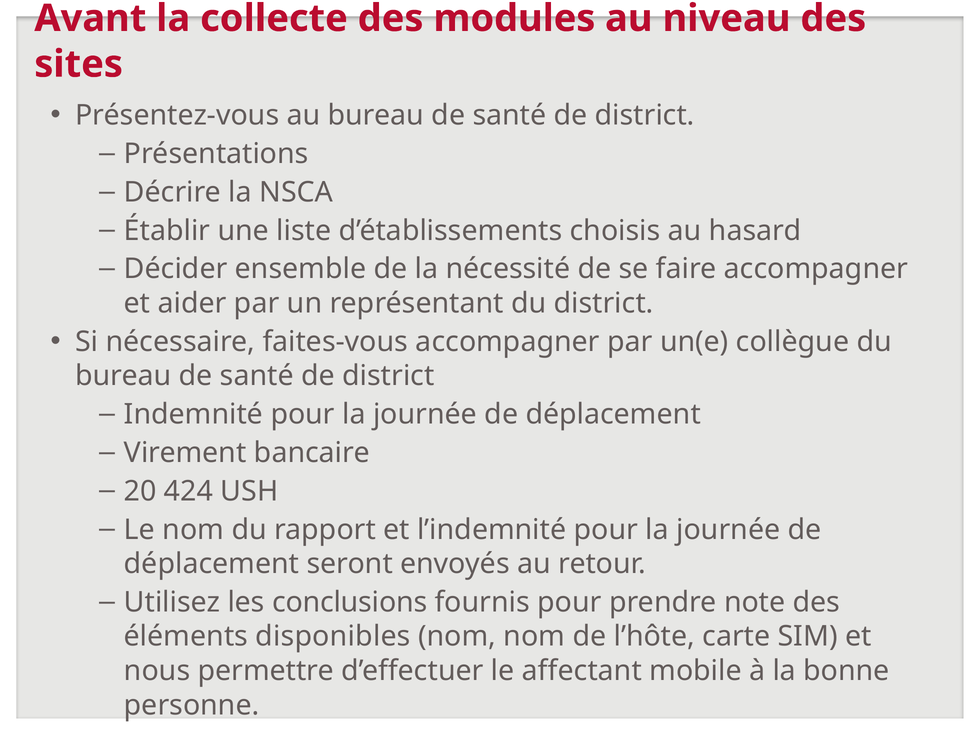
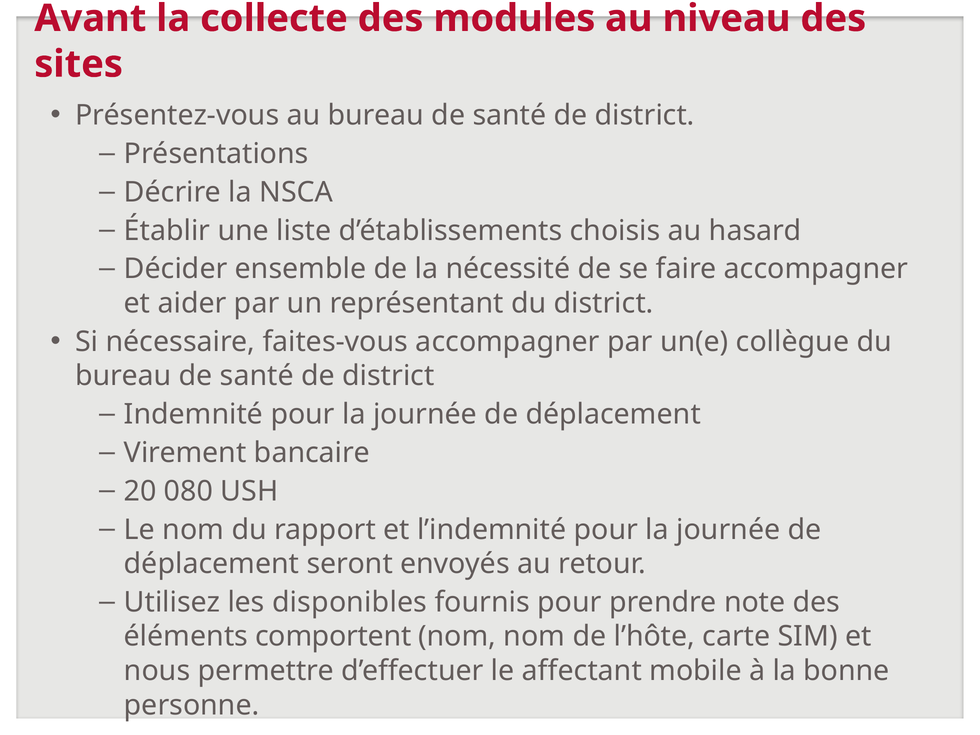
424: 424 -> 080
conclusions: conclusions -> disponibles
disponibles: disponibles -> comportent
